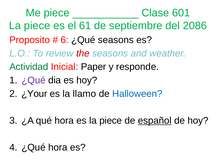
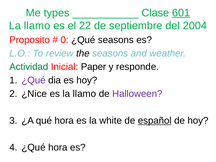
Me piece: piece -> types
601 underline: none -> present
piece at (37, 26): piece -> llamo
61: 61 -> 22
2086: 2086 -> 2004
6: 6 -> 0
the colour: red -> black
¿Your: ¿Your -> ¿Nice
Halloween colour: blue -> purple
es la piece: piece -> white
